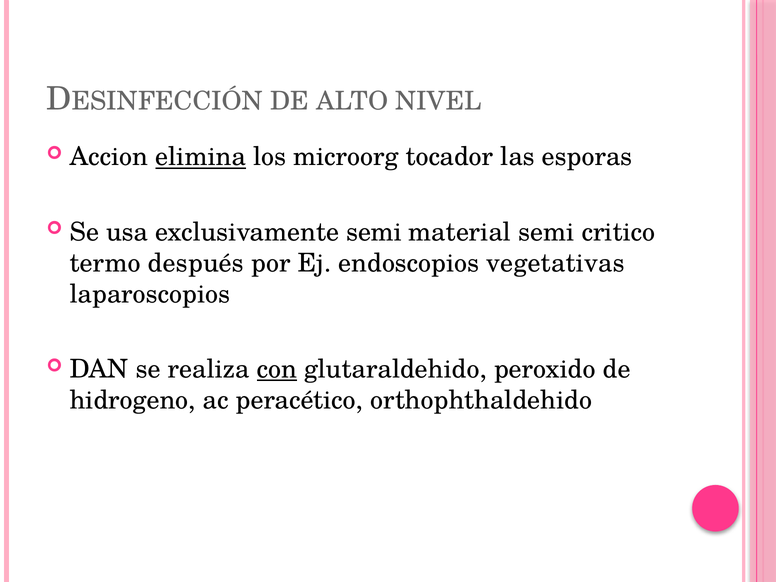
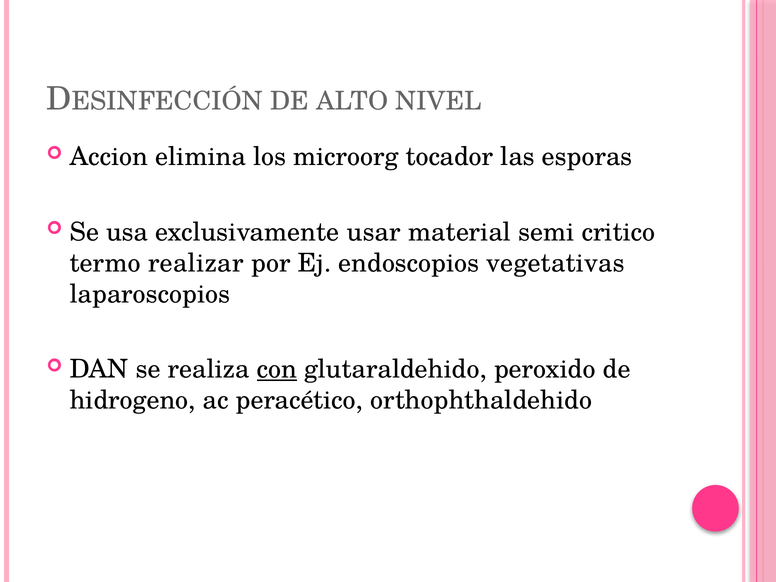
elimina underline: present -> none
exclusivamente semi: semi -> usar
después: después -> realizar
